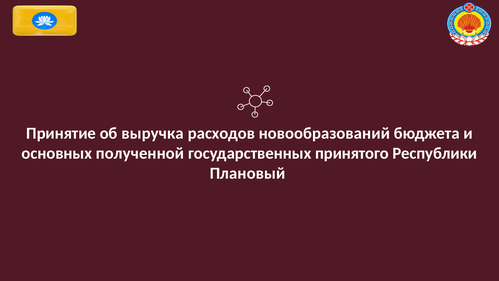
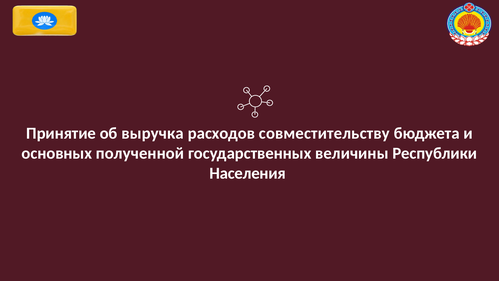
новообразований: новообразований -> совместительству
принятого: принятого -> величины
Плановый: Плановый -> Населения
